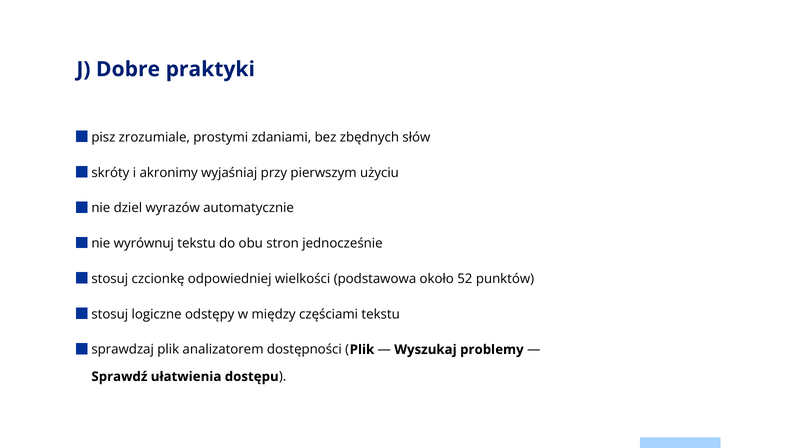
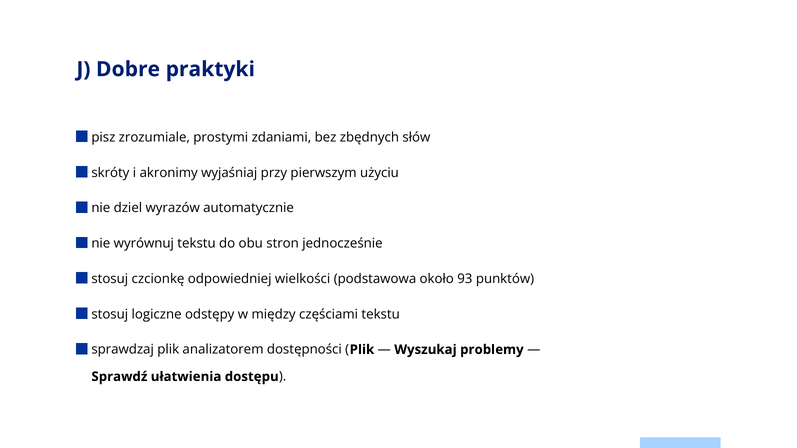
52: 52 -> 93
